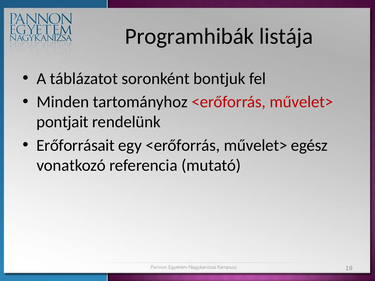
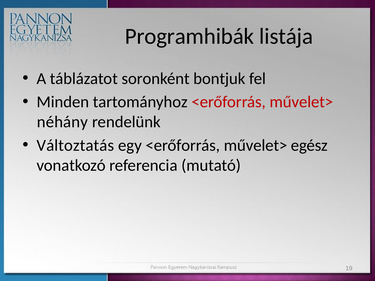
pontjait: pontjait -> néhány
Erőforrásait: Erőforrásait -> Változtatás
